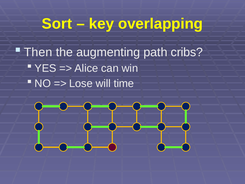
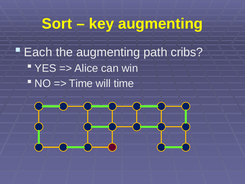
key overlapping: overlapping -> augmenting
Then: Then -> Each
Lose at (81, 83): Lose -> Time
